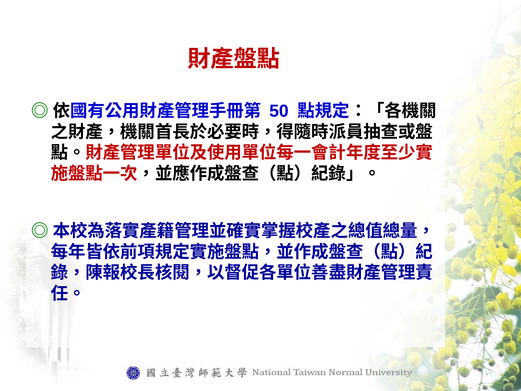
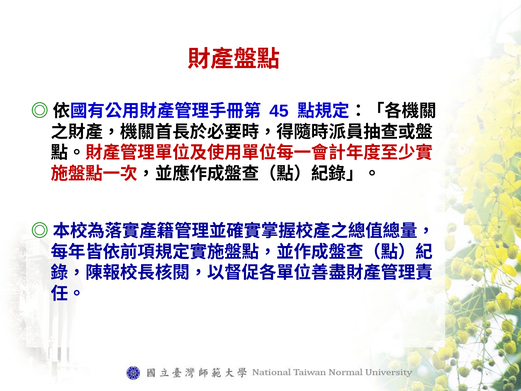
50: 50 -> 45
